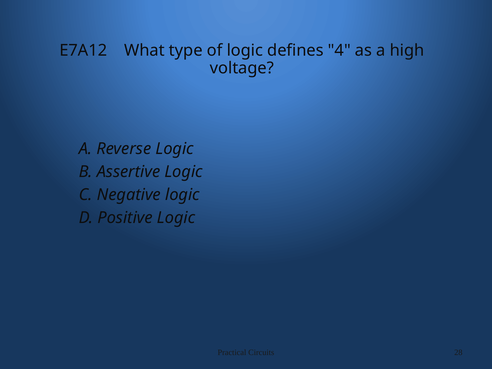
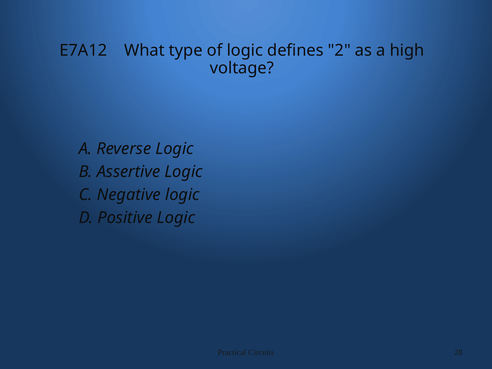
4: 4 -> 2
